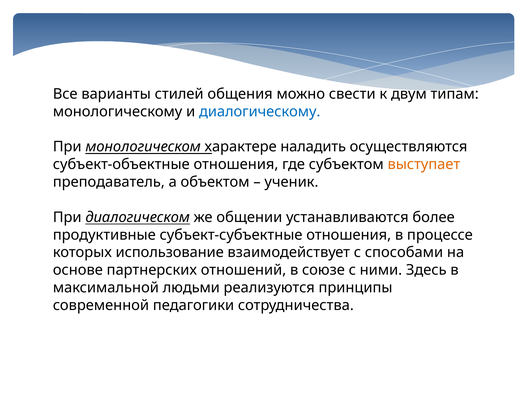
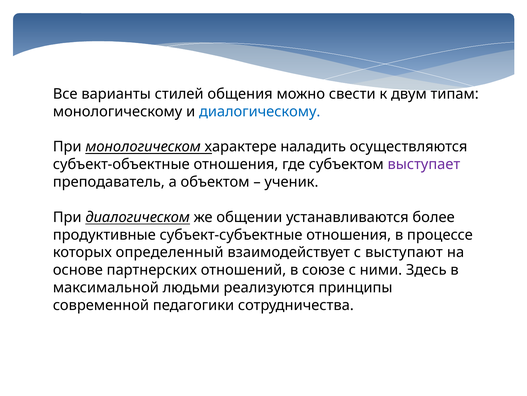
выступает colour: orange -> purple
использование: использование -> определенный
способами: способами -> выступают
